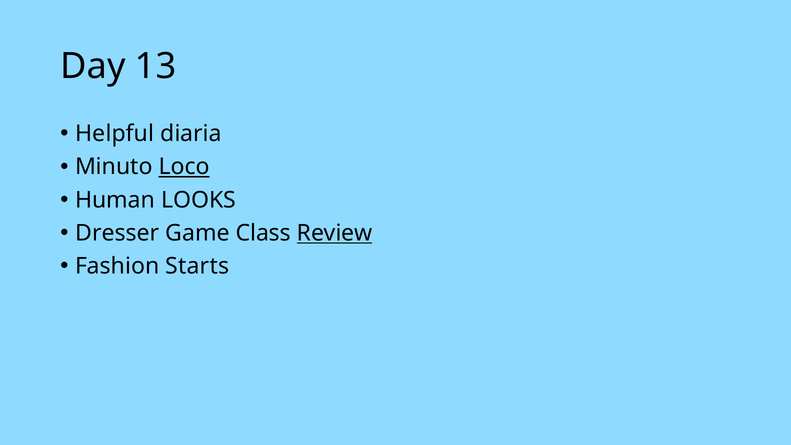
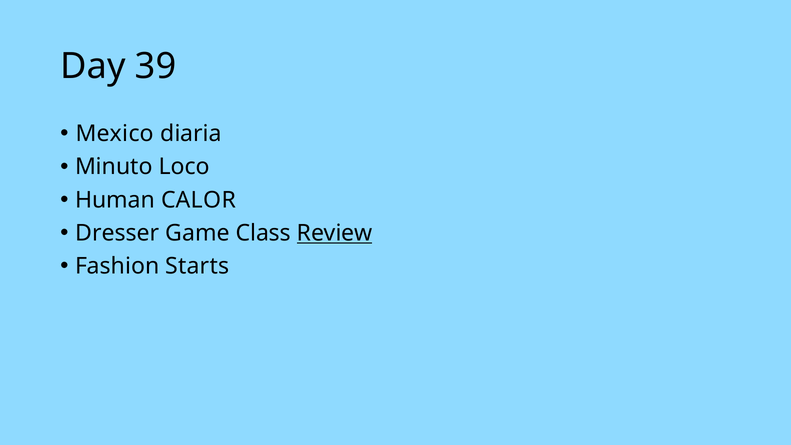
13: 13 -> 39
Helpful: Helpful -> Mexico
Loco underline: present -> none
LOOKS: LOOKS -> CALOR
